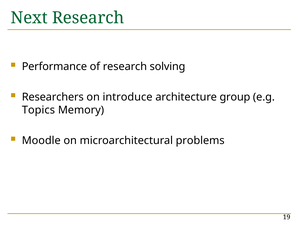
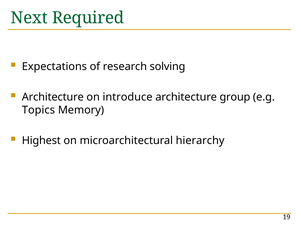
Next Research: Research -> Required
Performance: Performance -> Expectations
Researchers at (53, 97): Researchers -> Architecture
Moodle: Moodle -> Highest
problems: problems -> hierarchy
